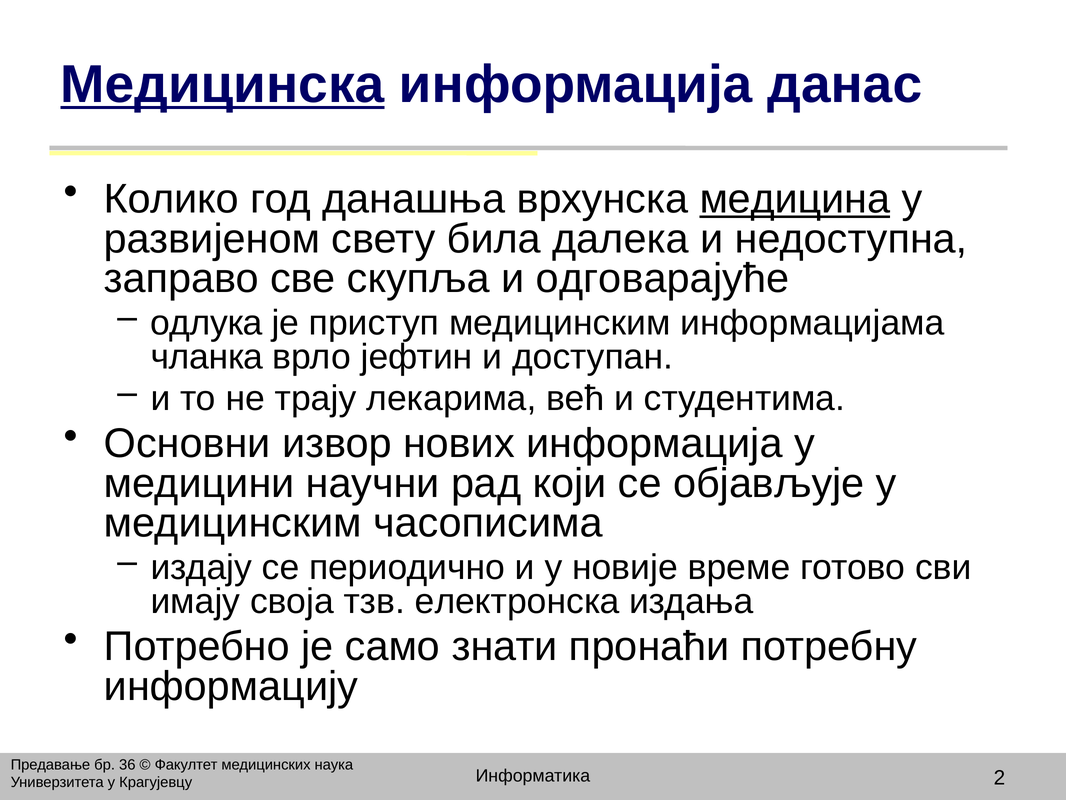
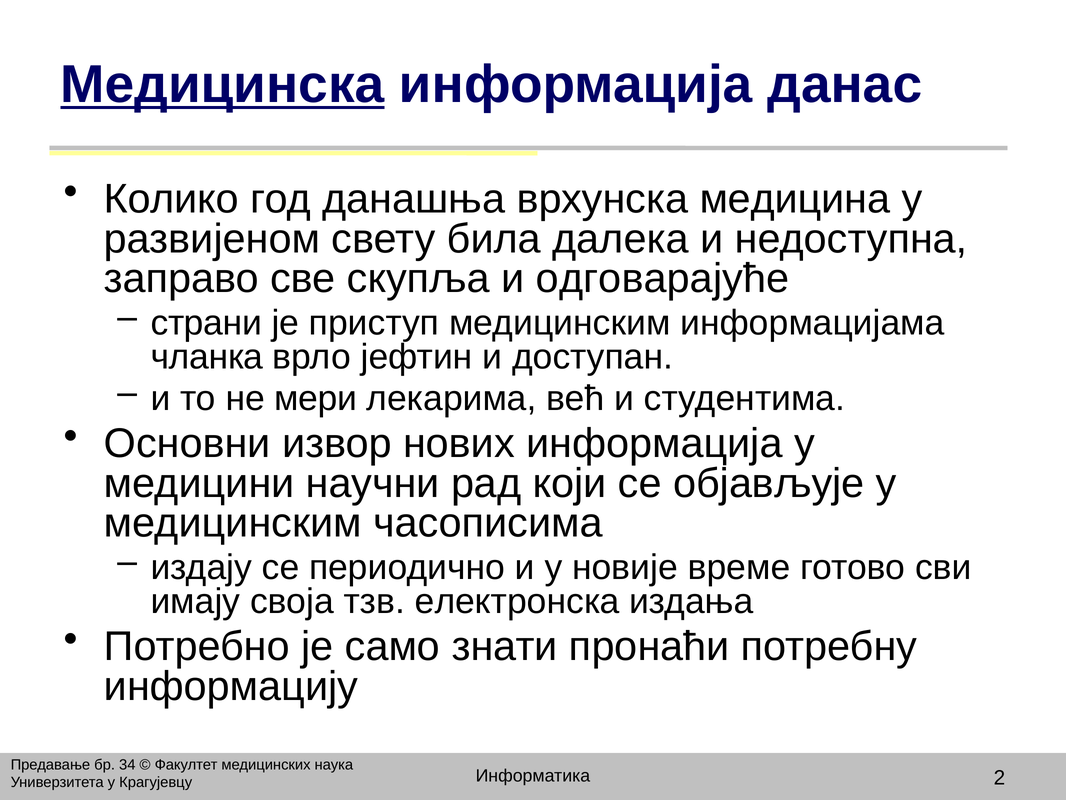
медицина underline: present -> none
одлука: одлука -> страни
трају: трају -> мери
36: 36 -> 34
